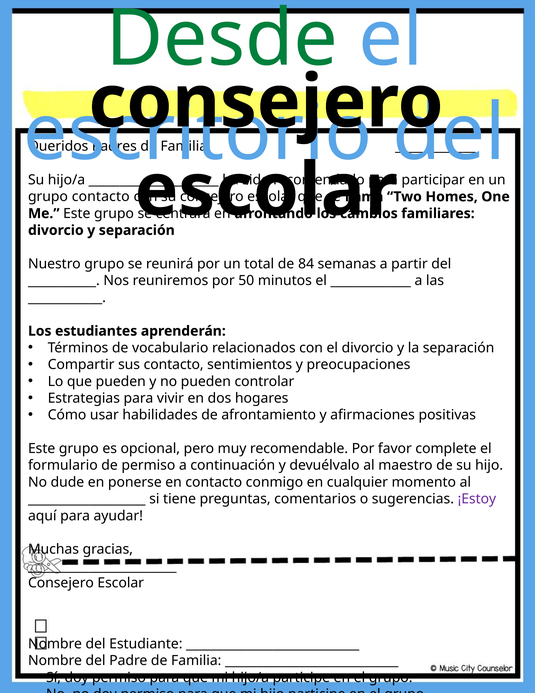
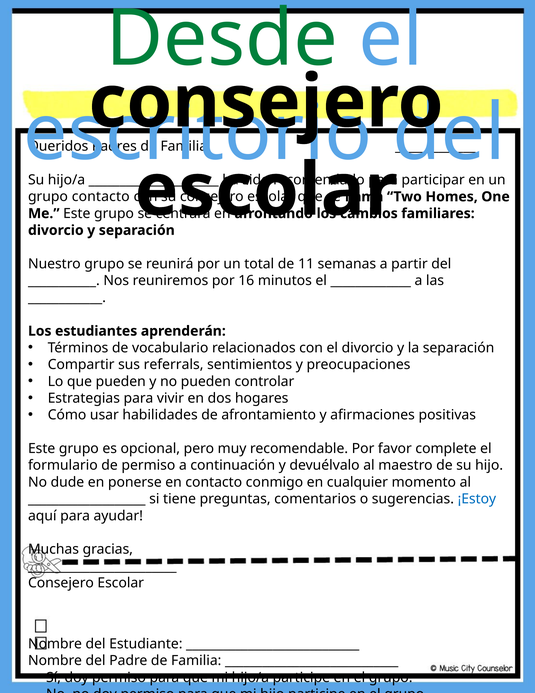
84: 84 -> 11
50: 50 -> 16
sus contacto: contacto -> referrals
¡Estoy colour: purple -> blue
